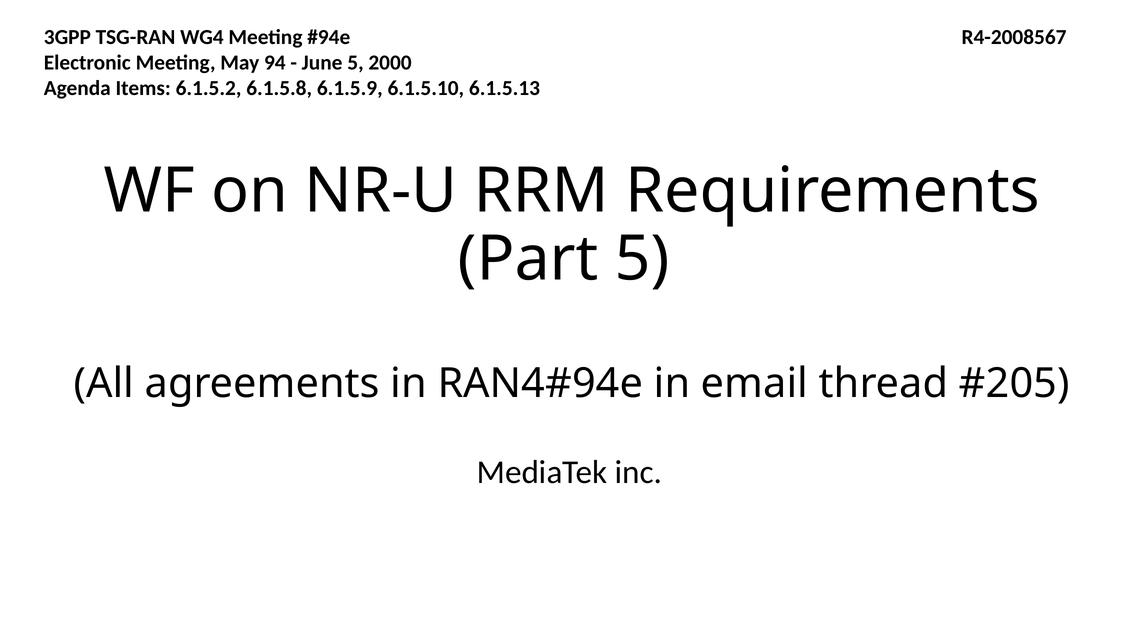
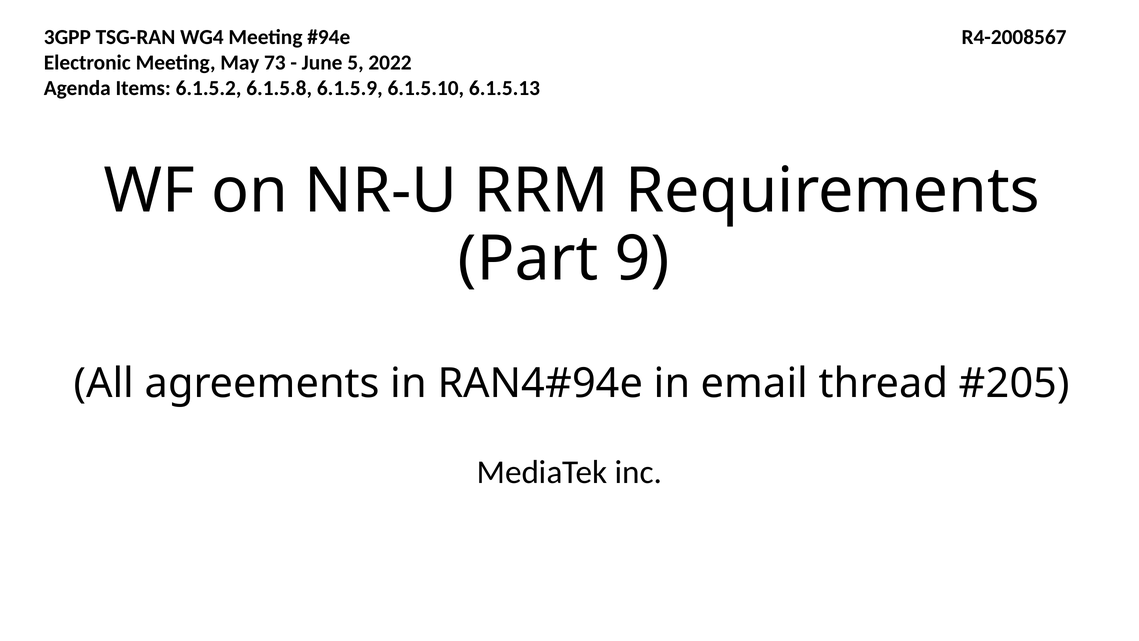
94: 94 -> 73
2000: 2000 -> 2022
Part 5: 5 -> 9
